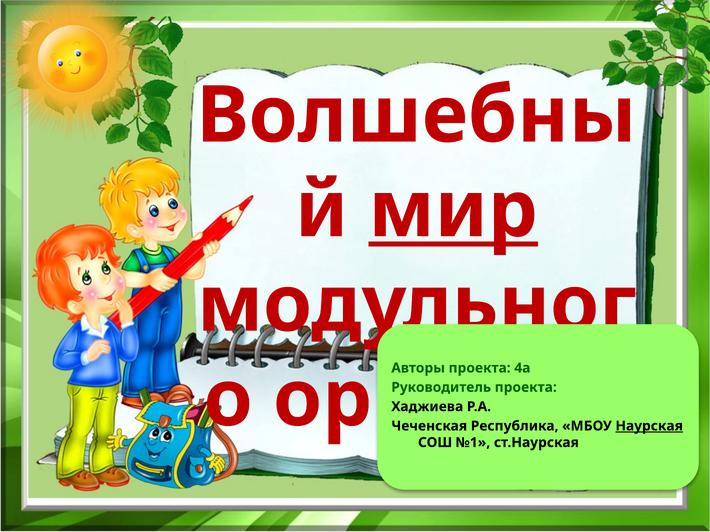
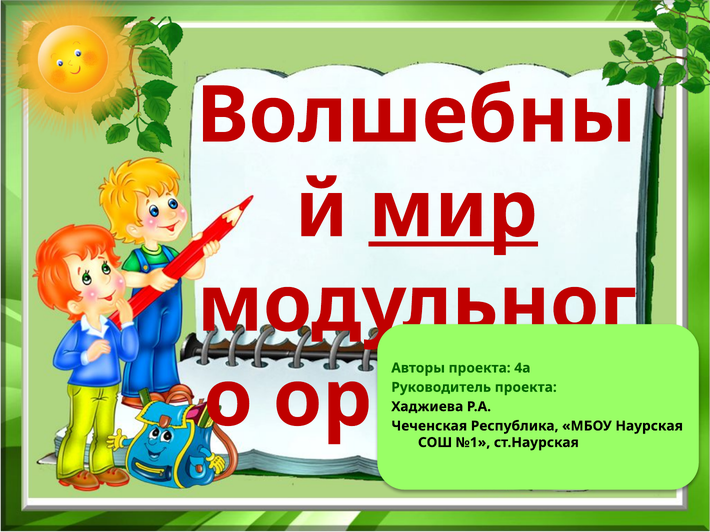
Наурская underline: present -> none
